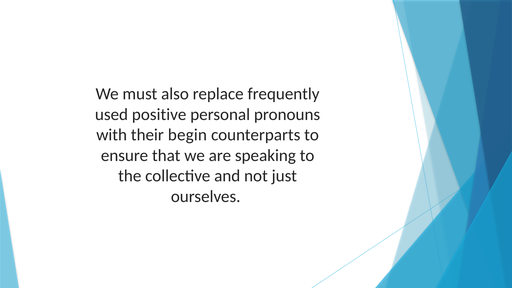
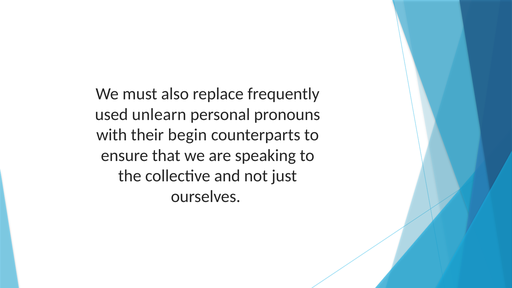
positive: positive -> unlearn
